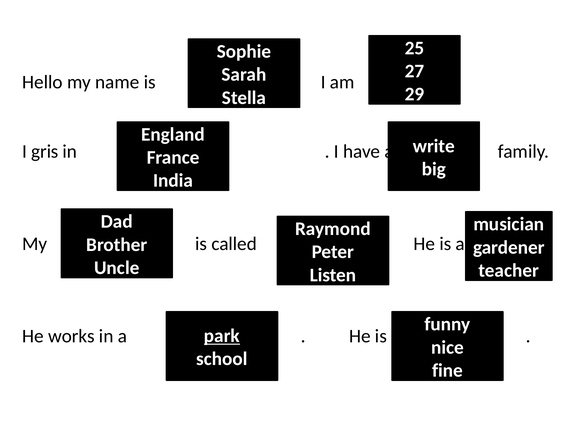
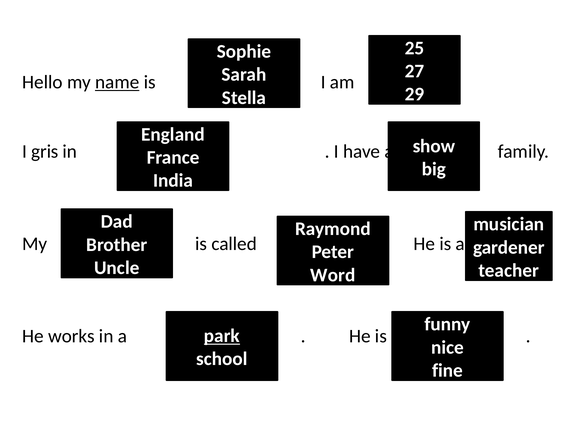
name underline: none -> present
write: write -> show
Listen: Listen -> Word
